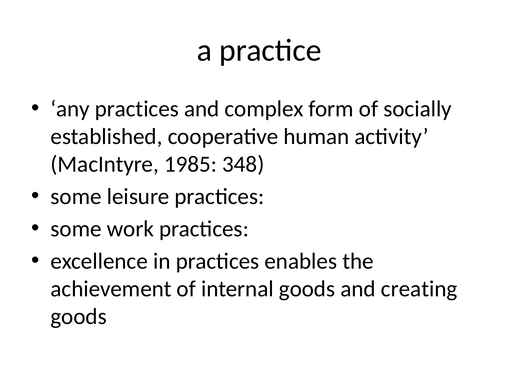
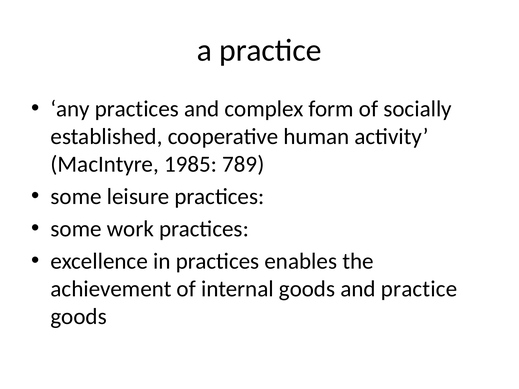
348: 348 -> 789
and creating: creating -> practice
